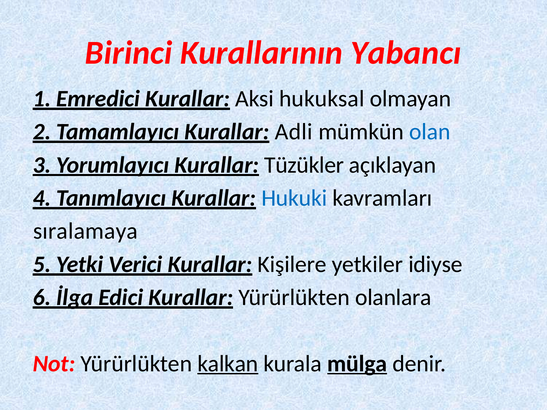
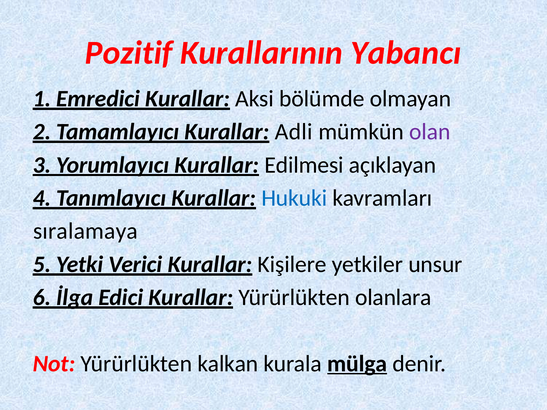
Birinci: Birinci -> Pozitif
hukuksal: hukuksal -> bölümde
olan colour: blue -> purple
Tüzükler: Tüzükler -> Edilmesi
idiyse: idiyse -> unsur
kalkan underline: present -> none
